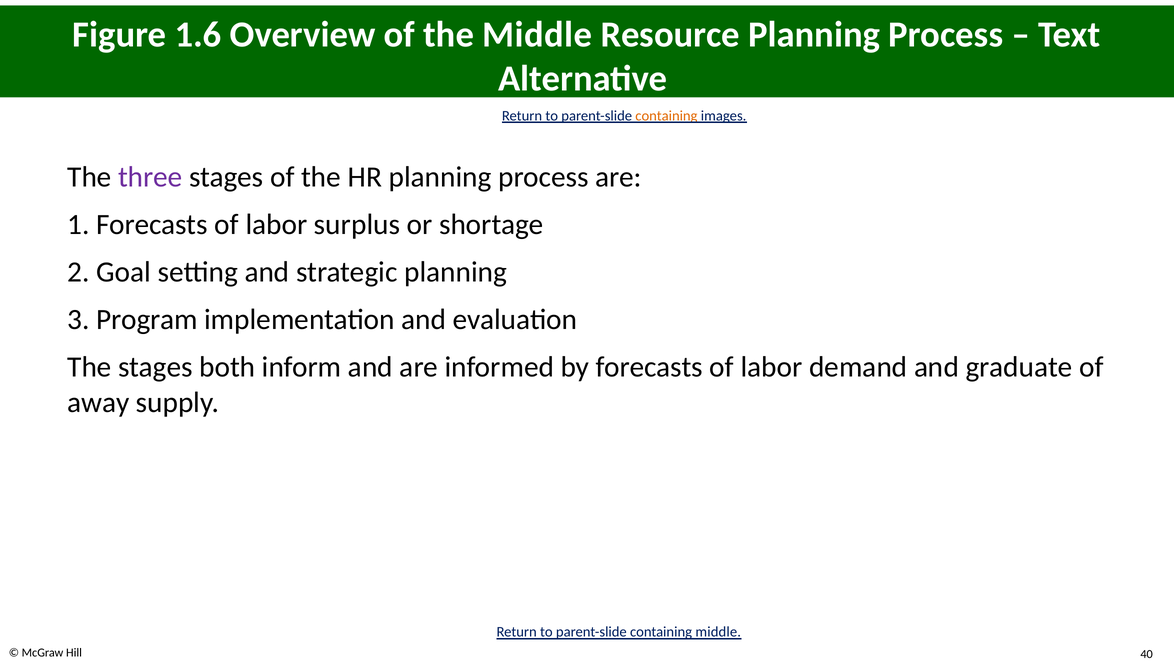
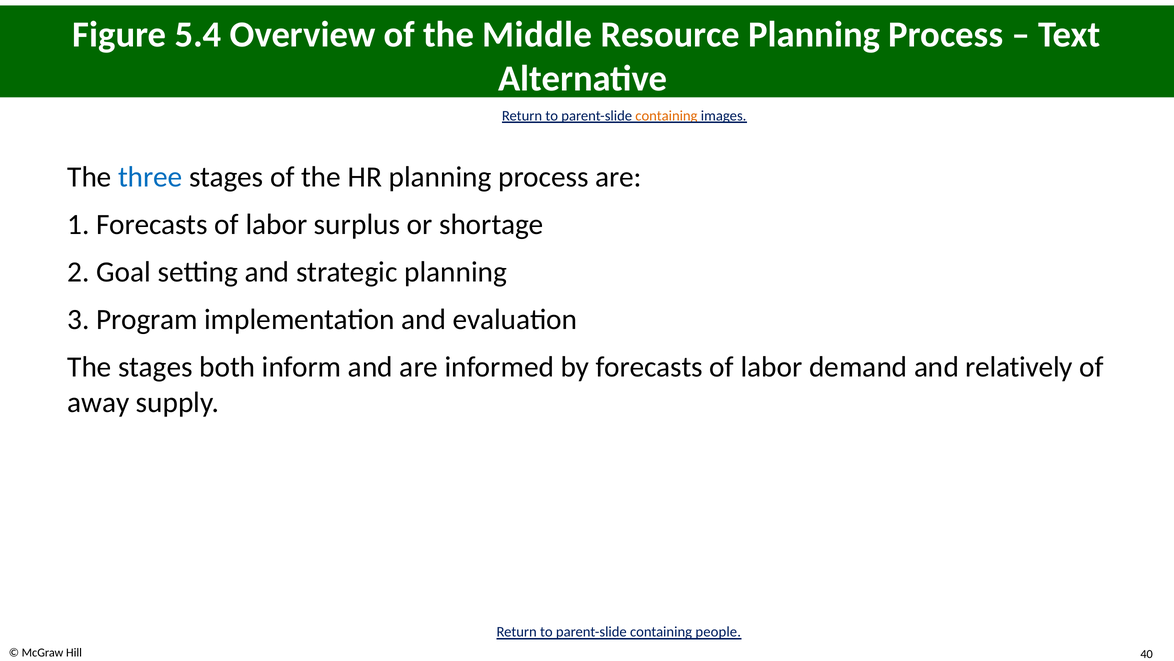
1.6: 1.6 -> 5.4
three colour: purple -> blue
graduate: graduate -> relatively
containing middle: middle -> people
